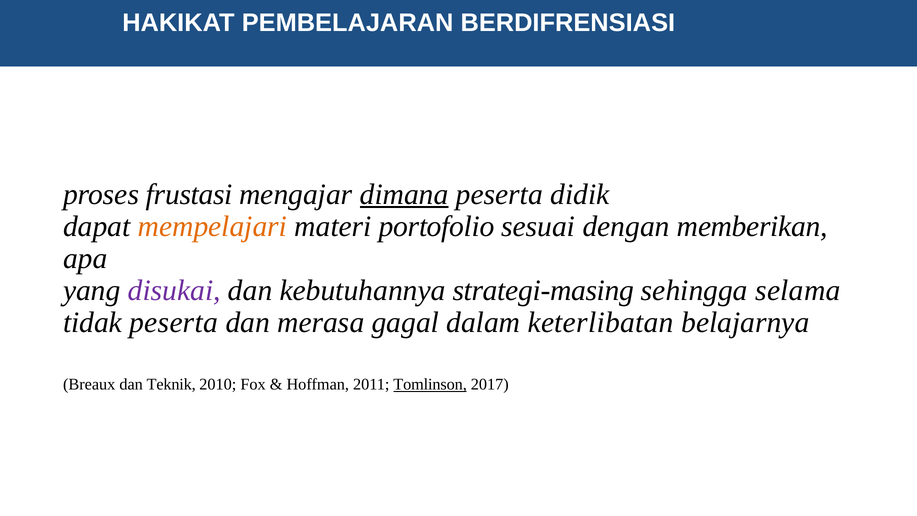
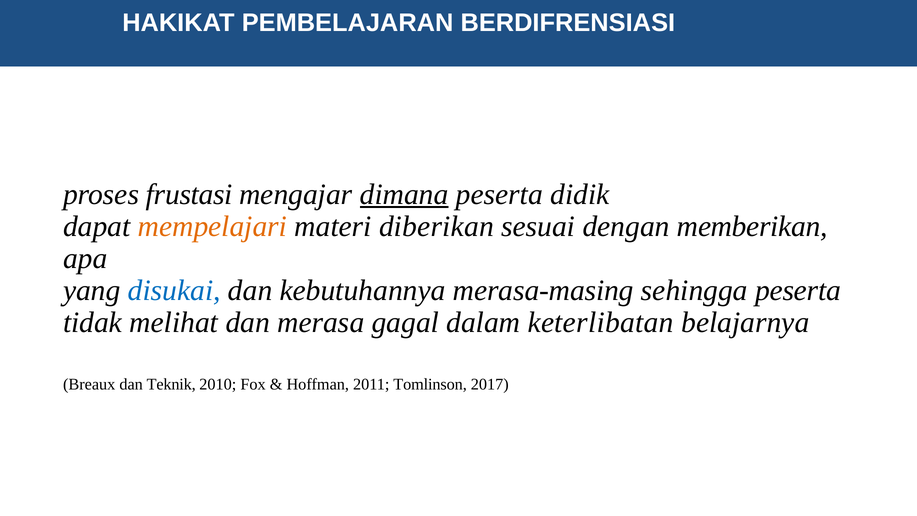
portofolio: portofolio -> diberikan
disukai colour: purple -> blue
strategi-masing: strategi-masing -> merasa-masing
sehingga selama: selama -> peserta
tidak peserta: peserta -> melihat
Tomlinson underline: present -> none
